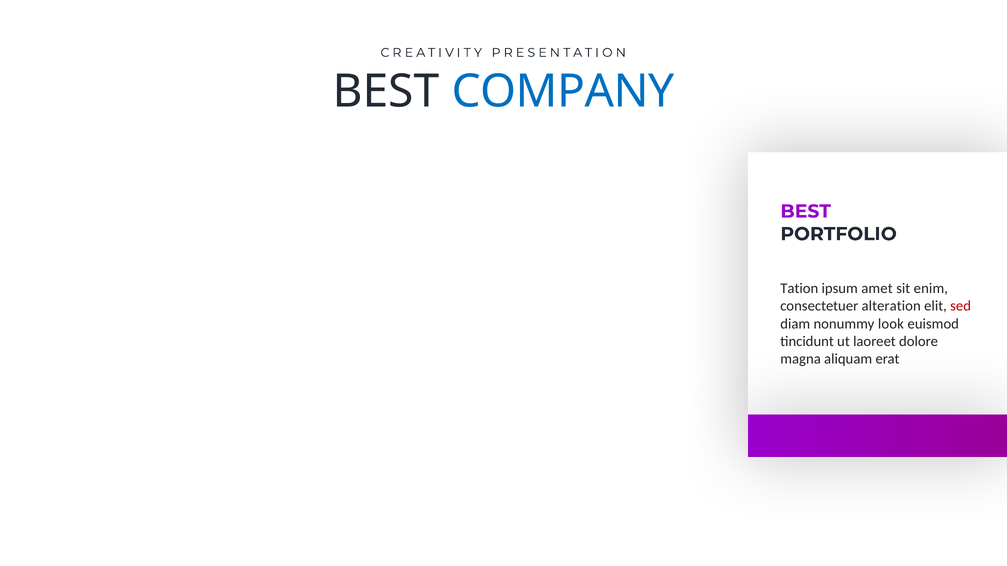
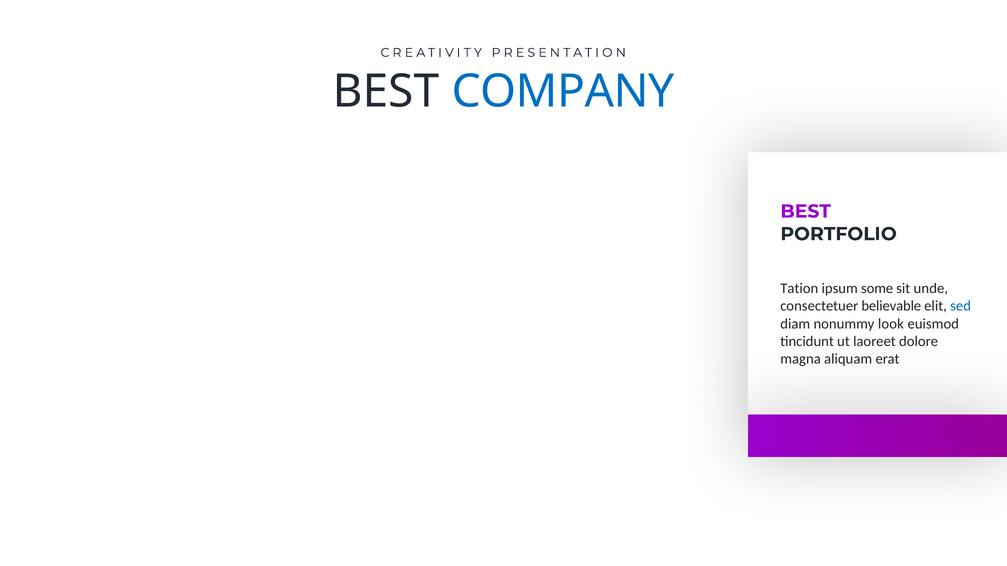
amet: amet -> some
enim: enim -> unde
alteration: alteration -> believable
sed colour: red -> blue
